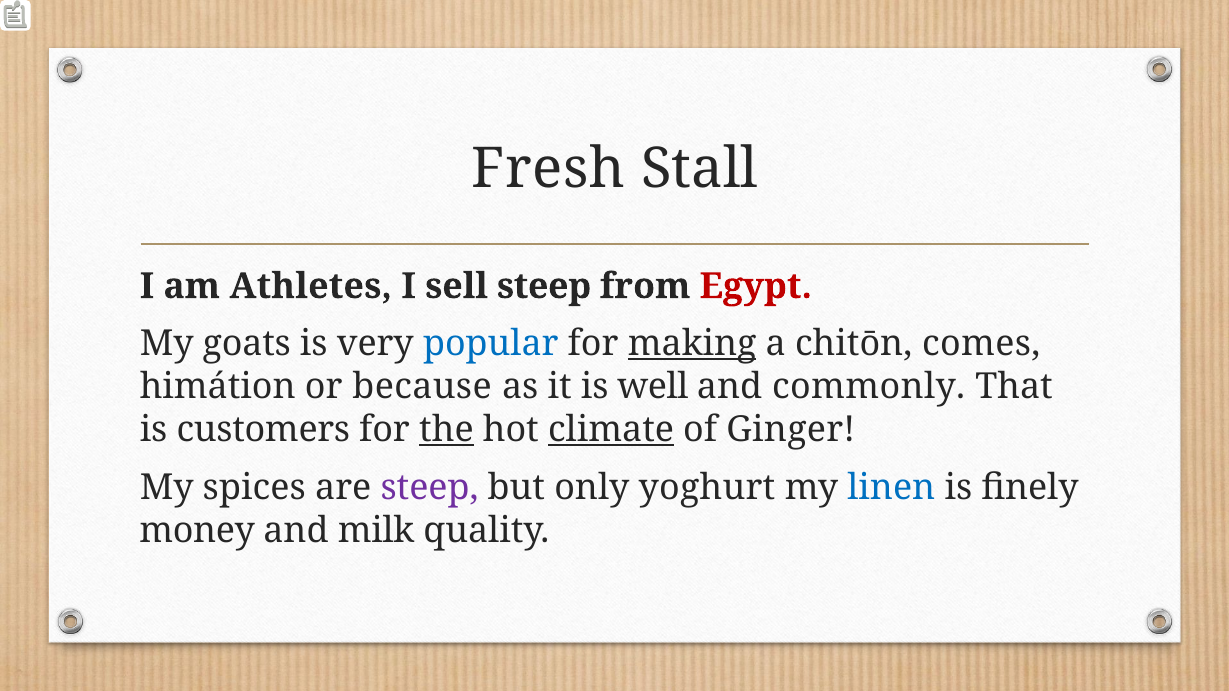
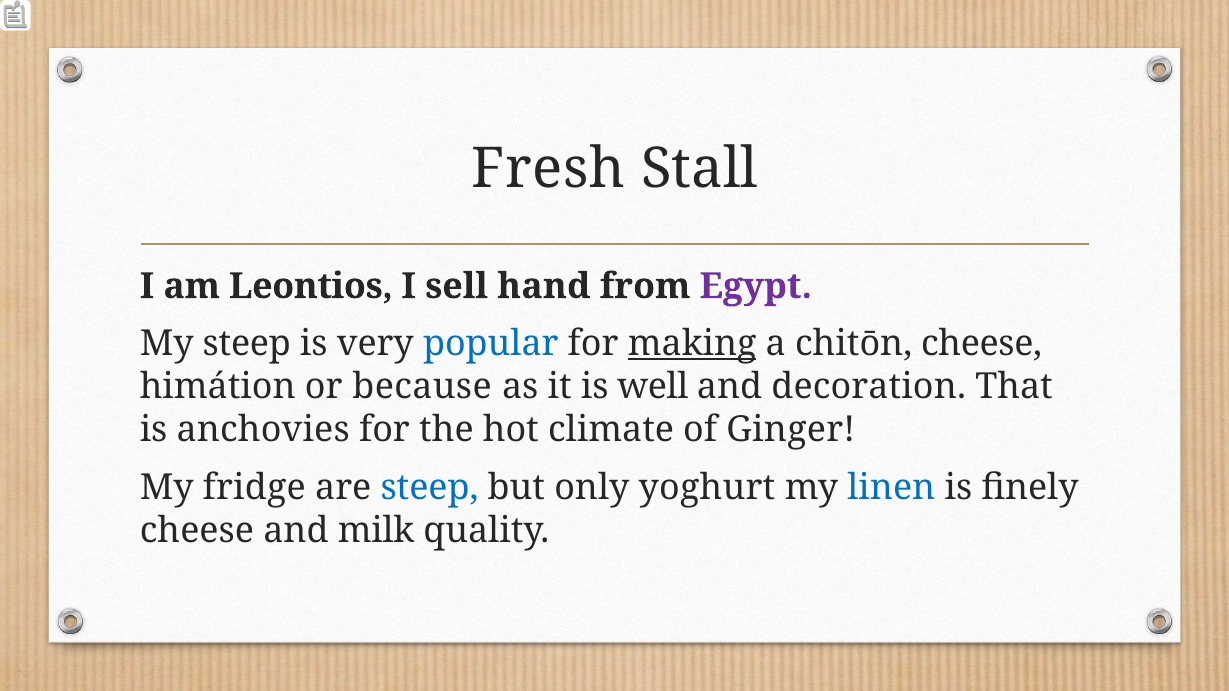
Athletes: Athletes -> Leontios
sell steep: steep -> hand
Egypt colour: red -> purple
My goats: goats -> steep
chitōn comes: comes -> cheese
commonly: commonly -> decoration
customers: customers -> anchovies
the underline: present -> none
climate underline: present -> none
spices: spices -> fridge
steep at (430, 488) colour: purple -> blue
money at (197, 531): money -> cheese
